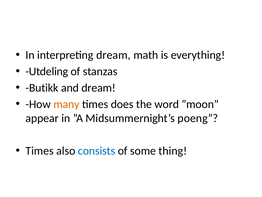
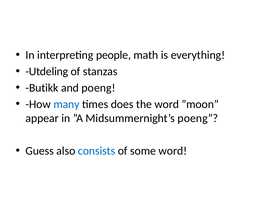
interpreting dream: dream -> people
and dream: dream -> poeng
many colour: orange -> blue
Times at (40, 150): Times -> Guess
some thing: thing -> word
